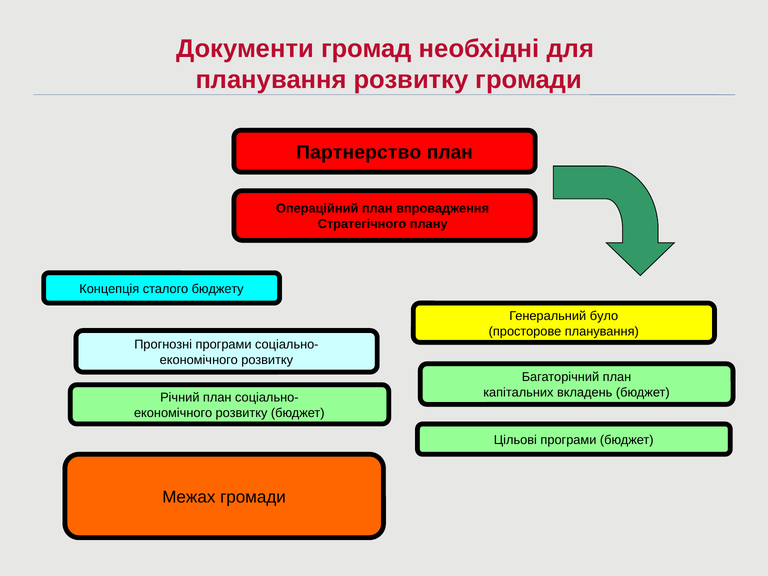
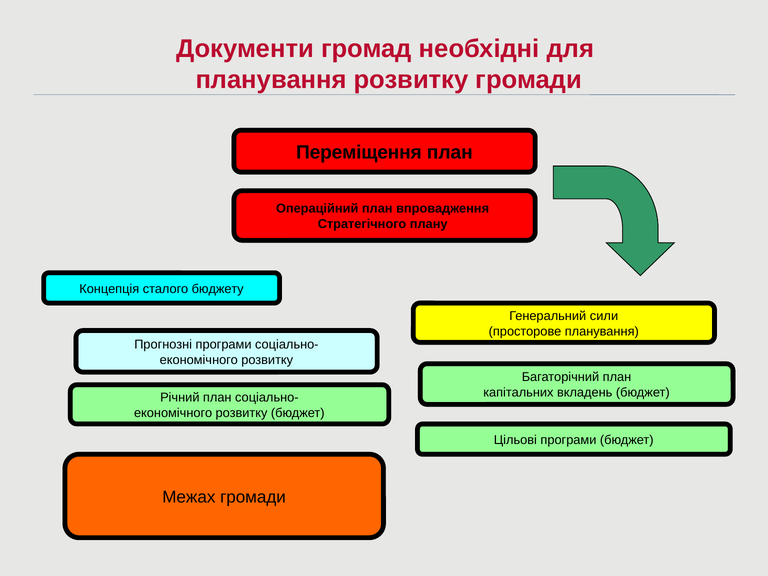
Партнерство: Партнерство -> Переміщення
було: було -> сили
